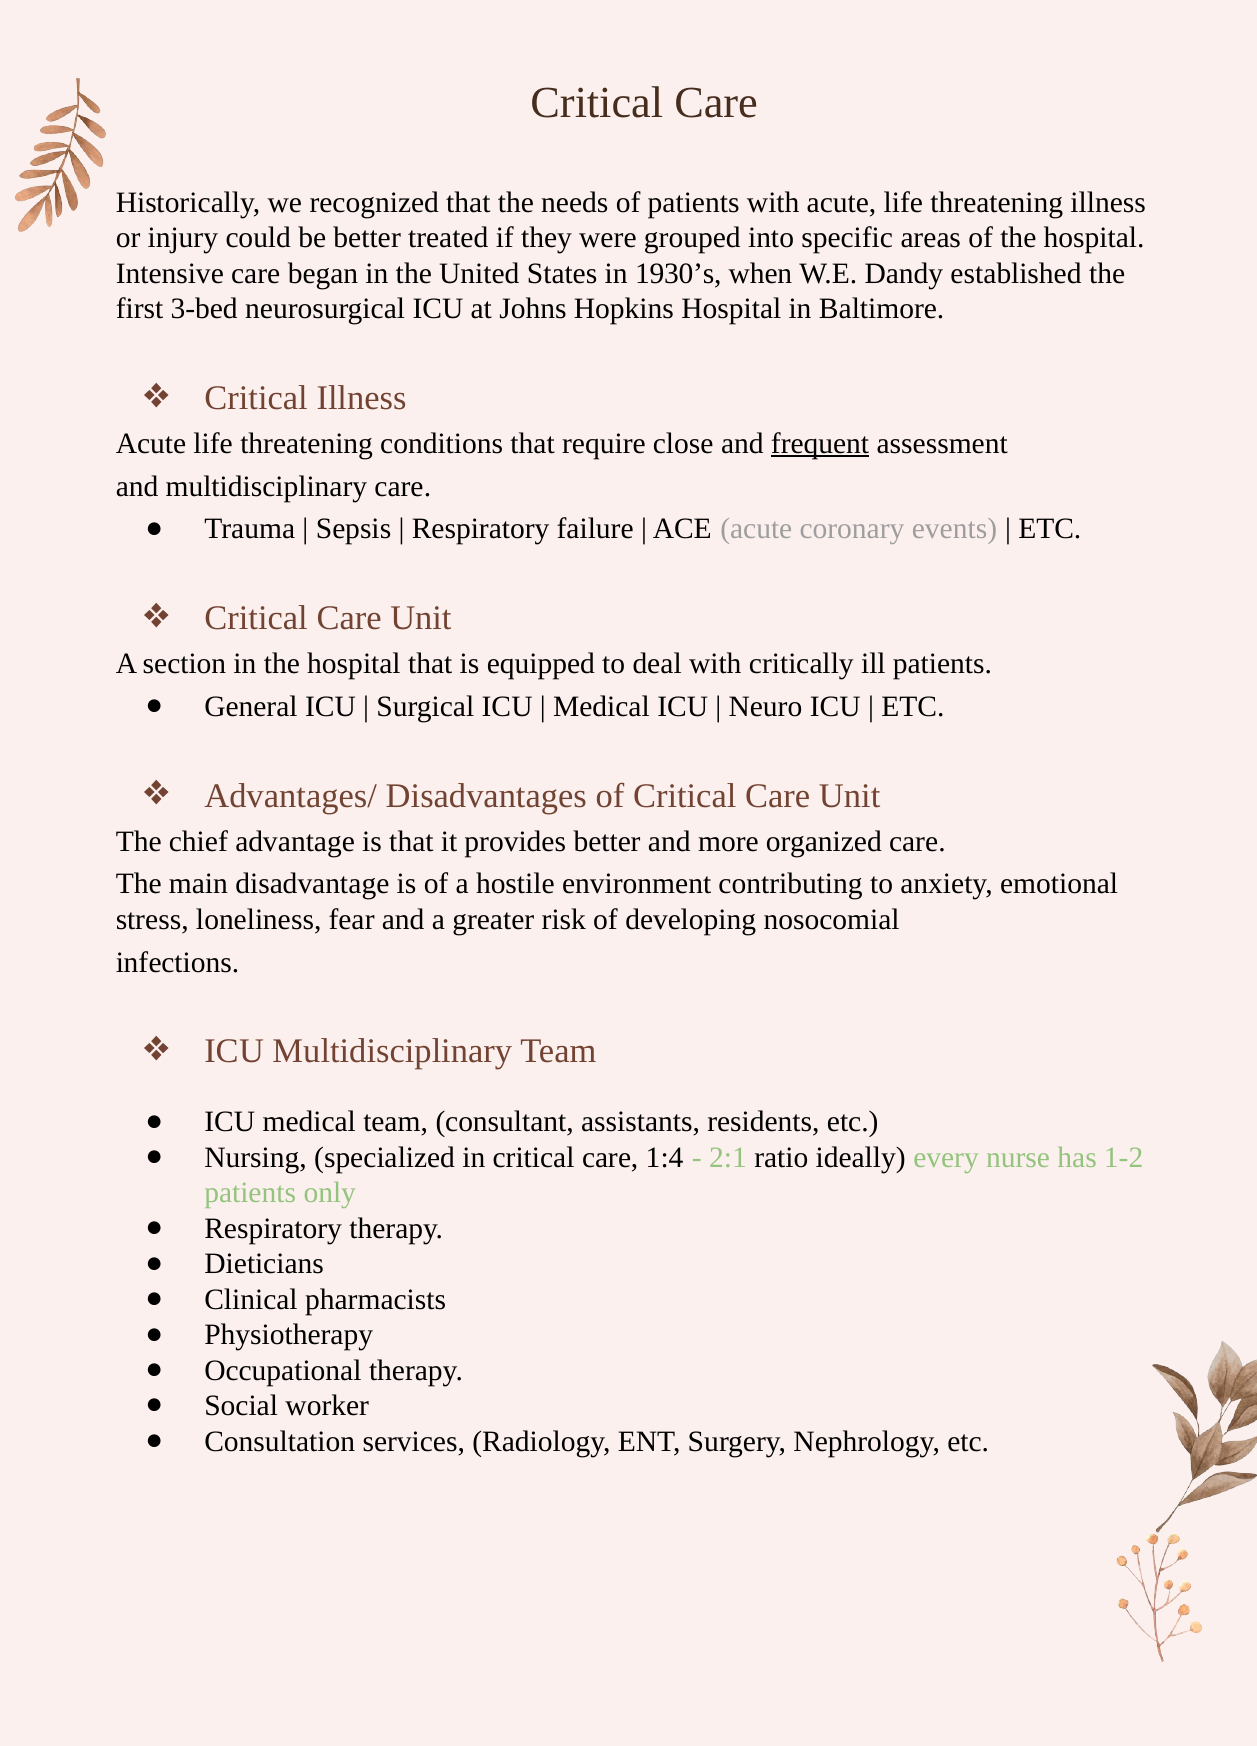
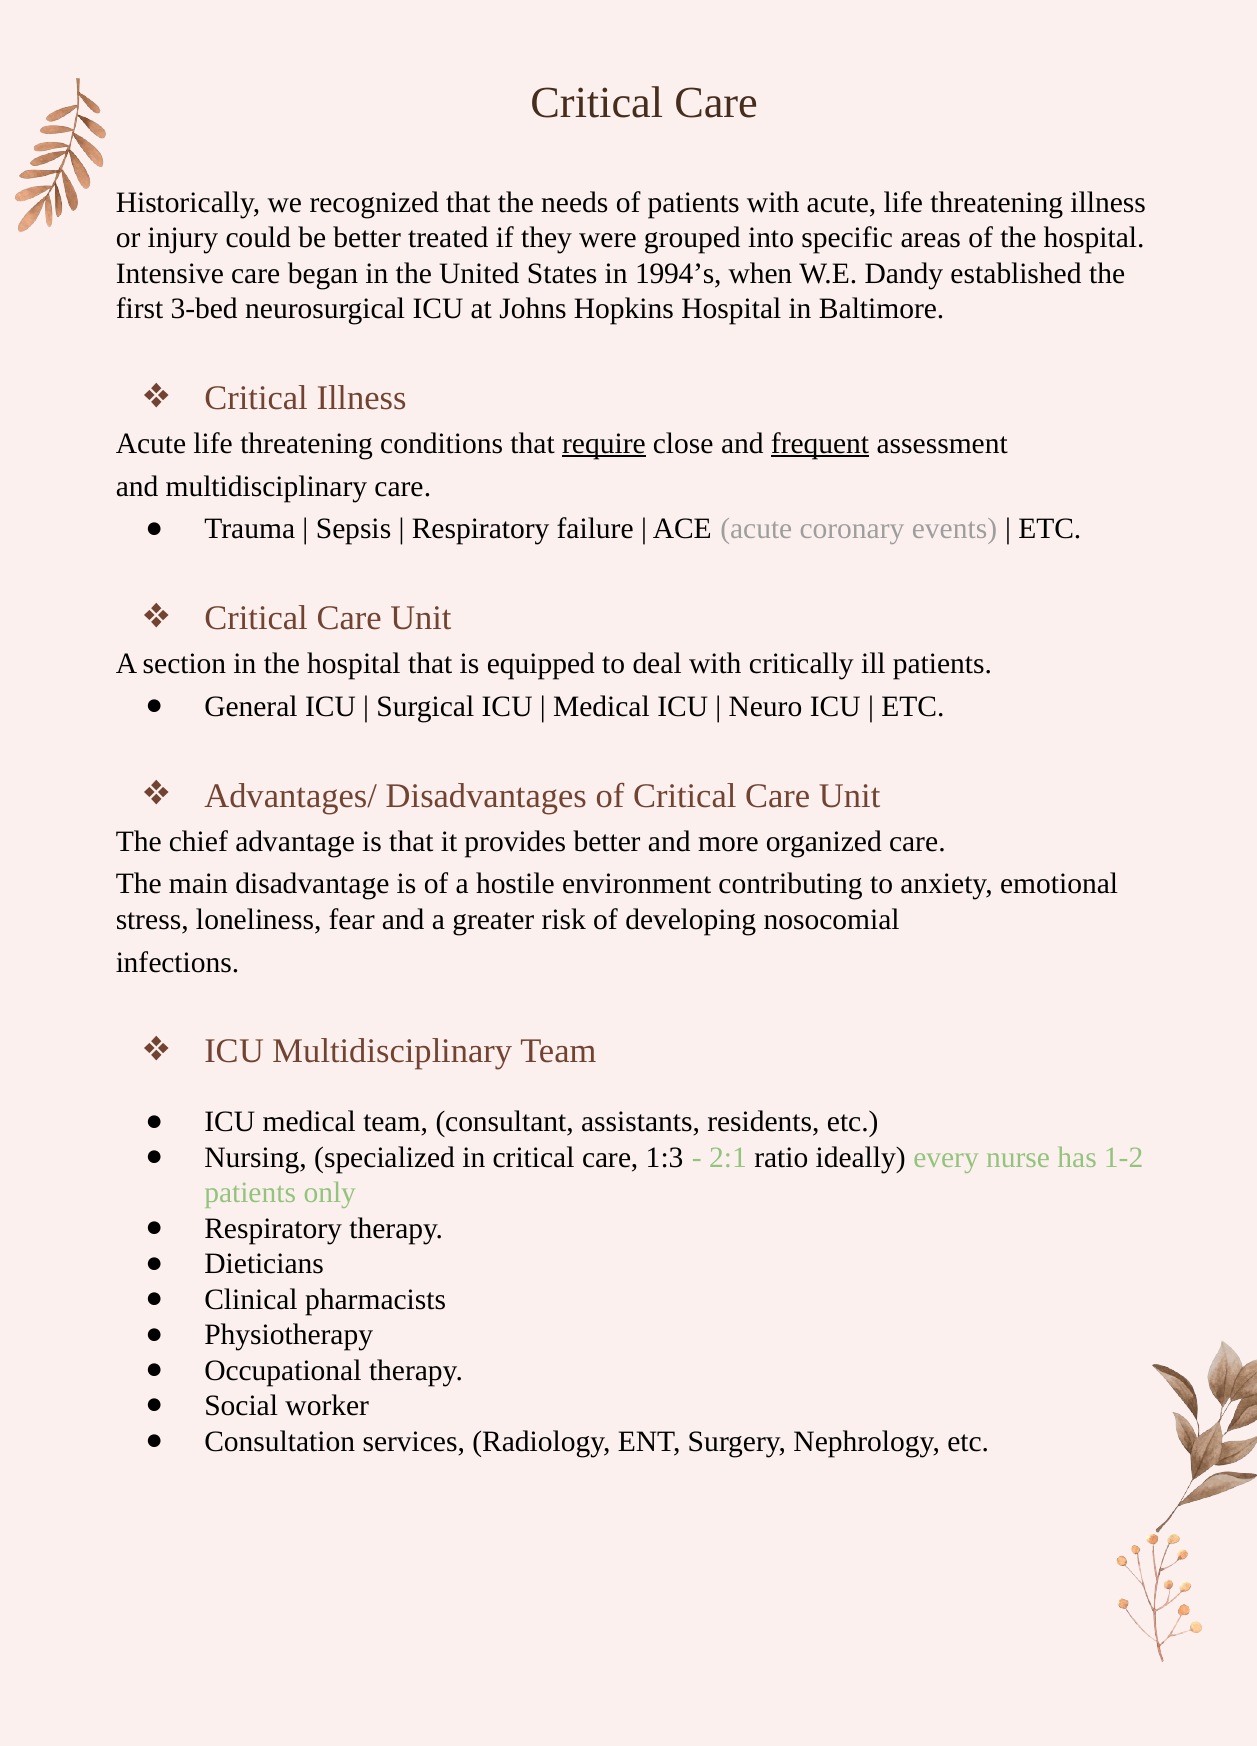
1930’s: 1930’s -> 1994’s
require underline: none -> present
1:4: 1:4 -> 1:3
